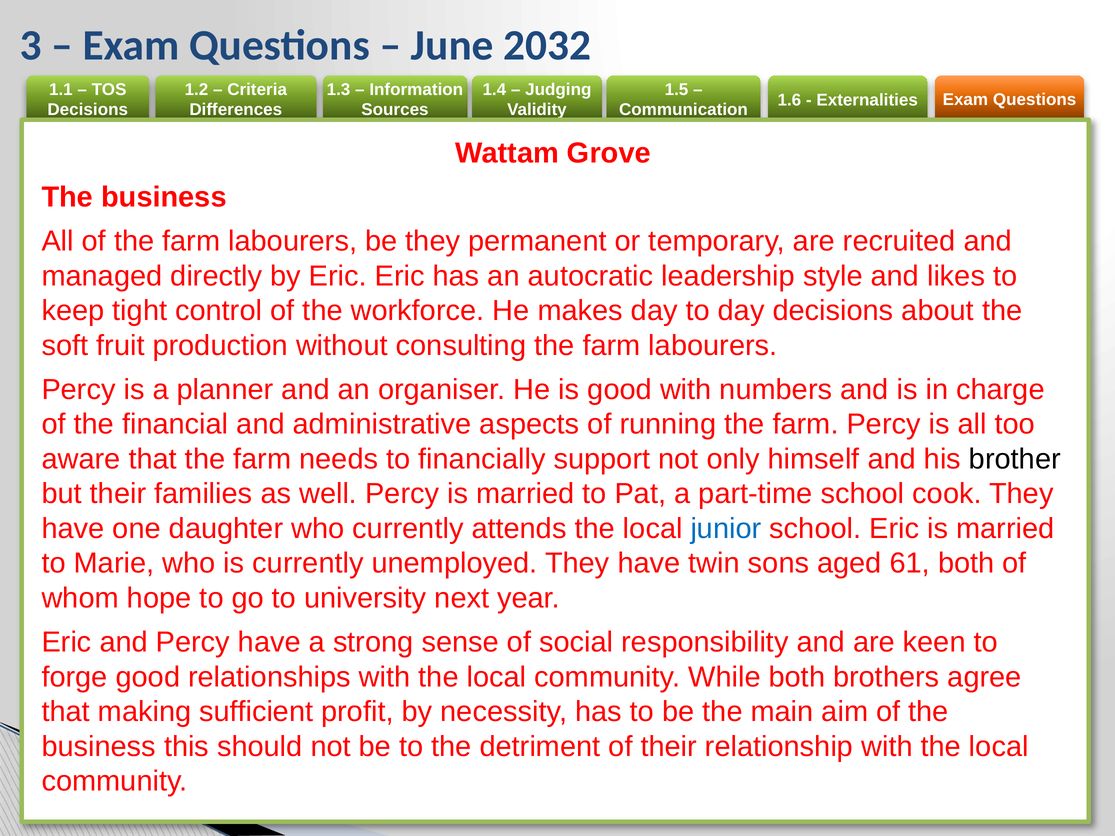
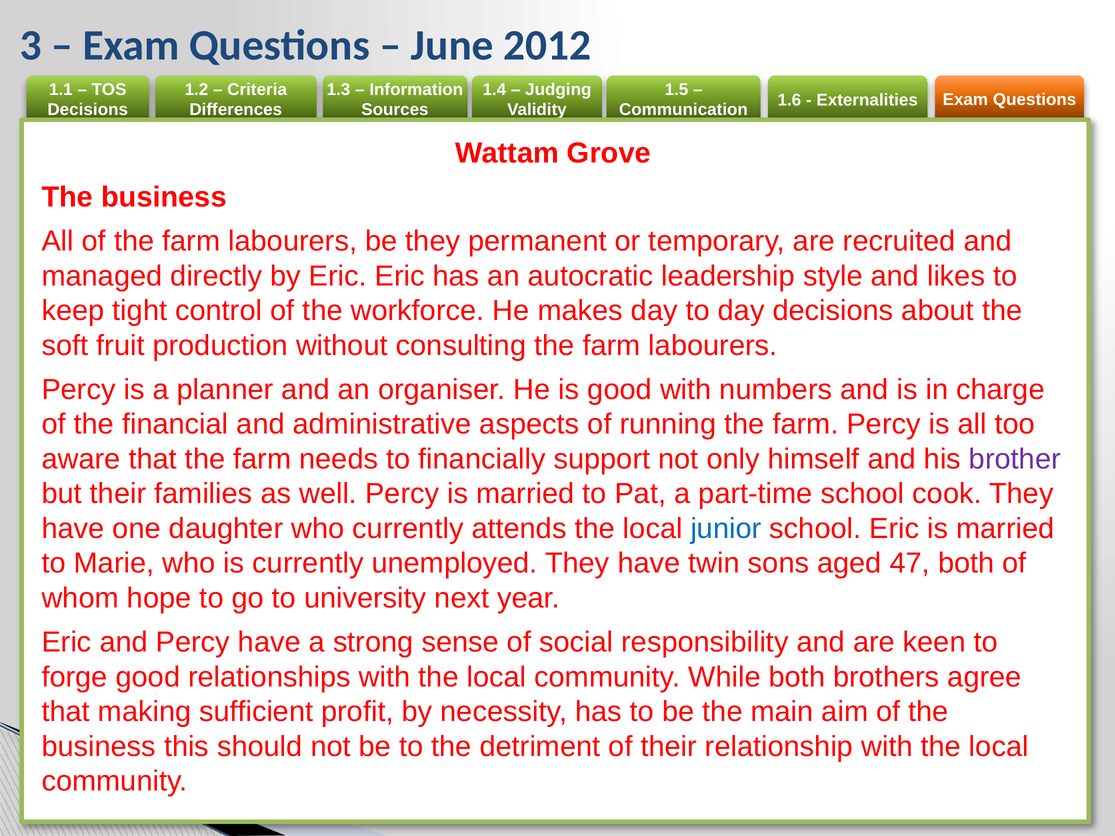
2032: 2032 -> 2012
brother colour: black -> purple
61: 61 -> 47
